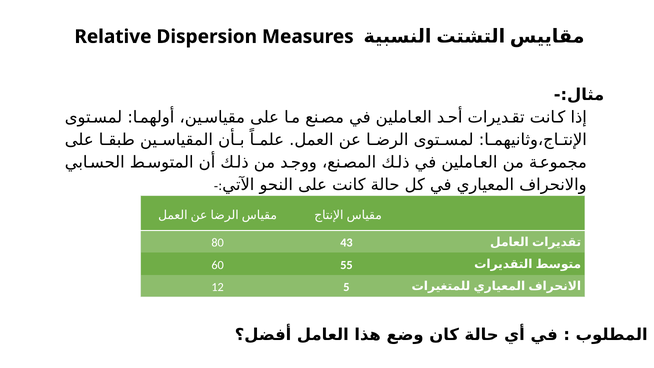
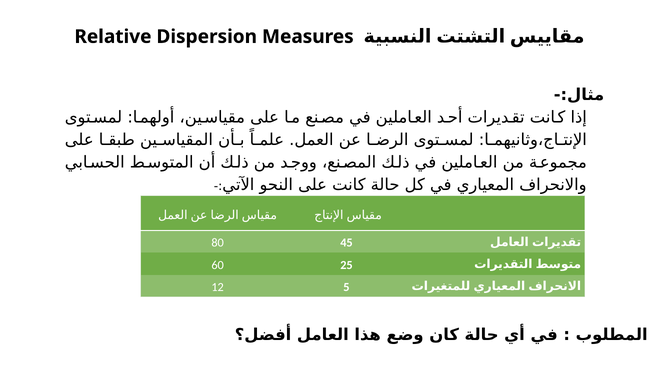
43: 43 -> 45
55: 55 -> 25
